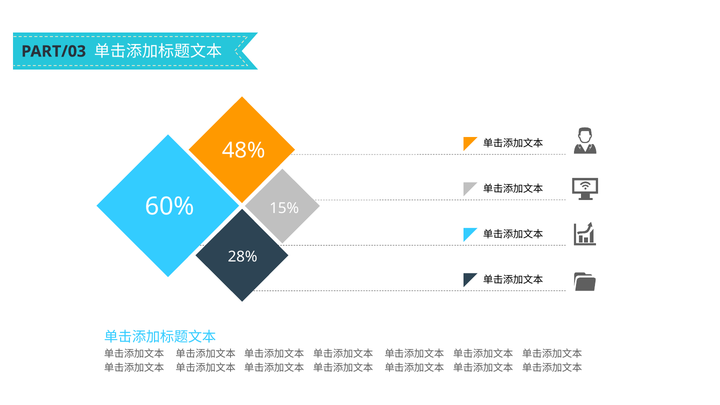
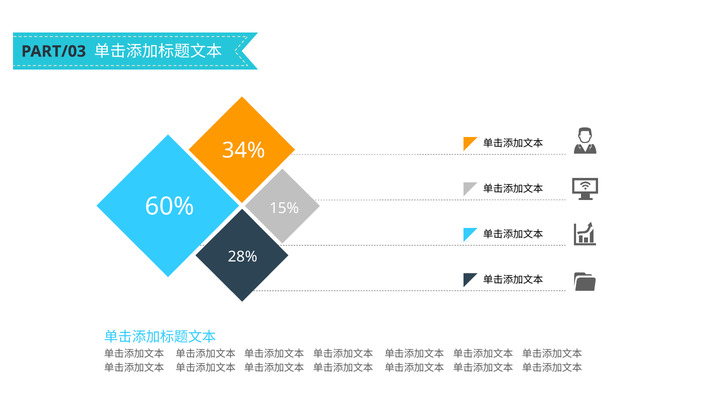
48%: 48% -> 34%
